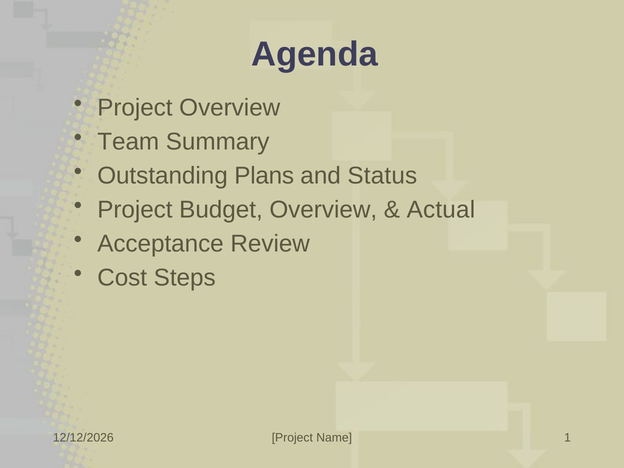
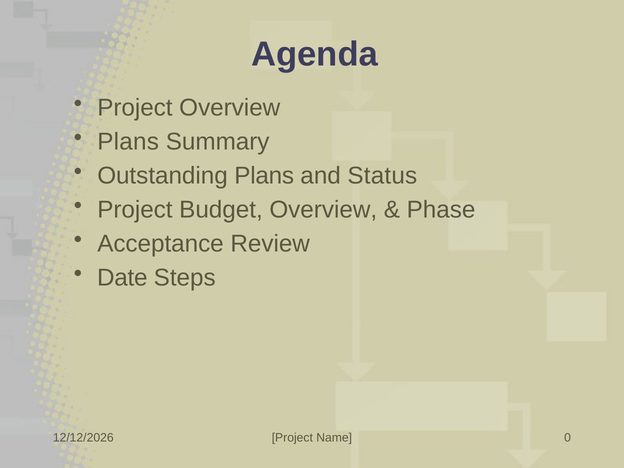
Team at (128, 142): Team -> Plans
Actual: Actual -> Phase
Cost: Cost -> Date
1: 1 -> 0
